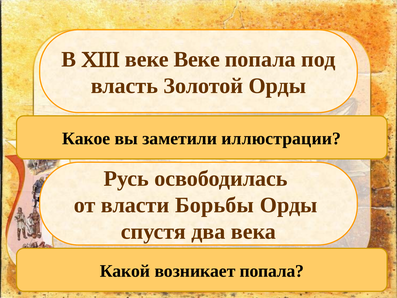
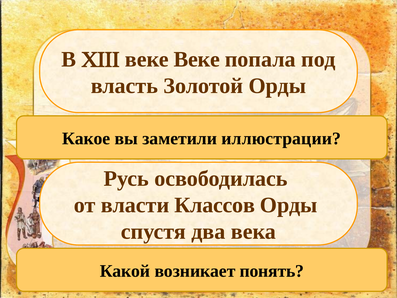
Борьбы: Борьбы -> Классов
возникает попала: попала -> понять
